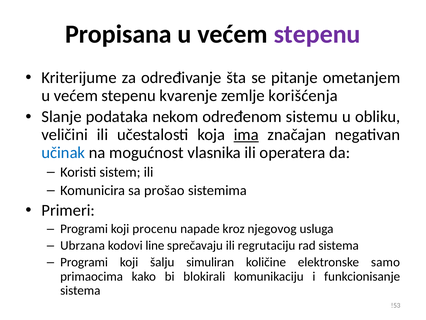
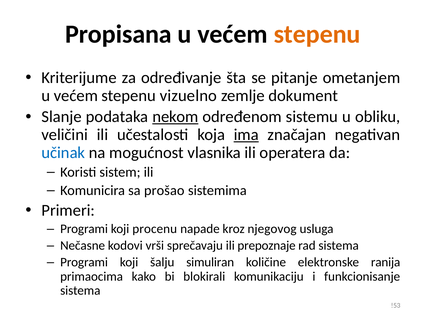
stepenu at (317, 34) colour: purple -> orange
kvarenje: kvarenje -> vizuelno
korišćenja: korišćenja -> dokument
nekom underline: none -> present
Ubrzana: Ubrzana -> Nečasne
line: line -> vrši
regrutaciju: regrutaciju -> prepoznaje
samo: samo -> ranija
